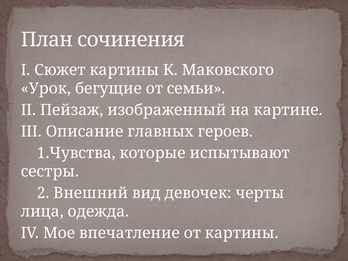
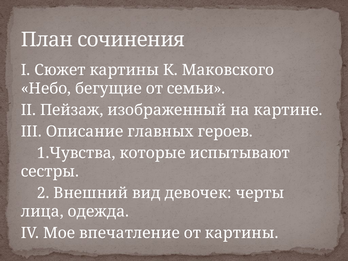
Урок: Урок -> Небо
